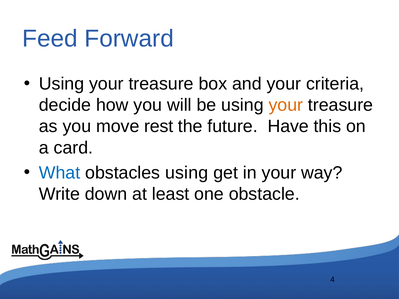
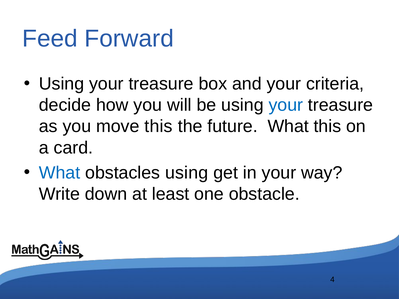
your at (286, 105) colour: orange -> blue
move rest: rest -> this
future Have: Have -> What
